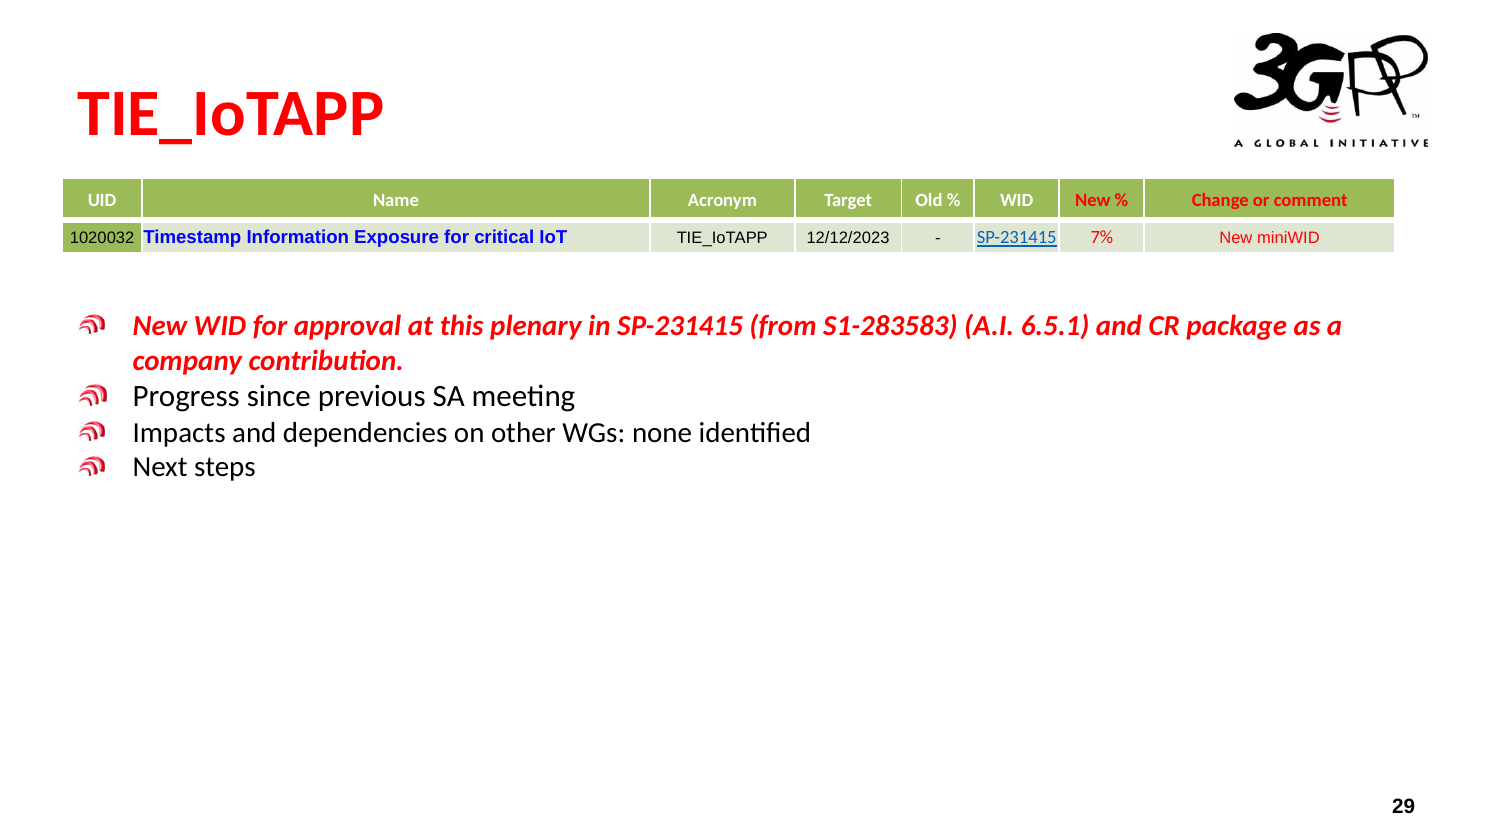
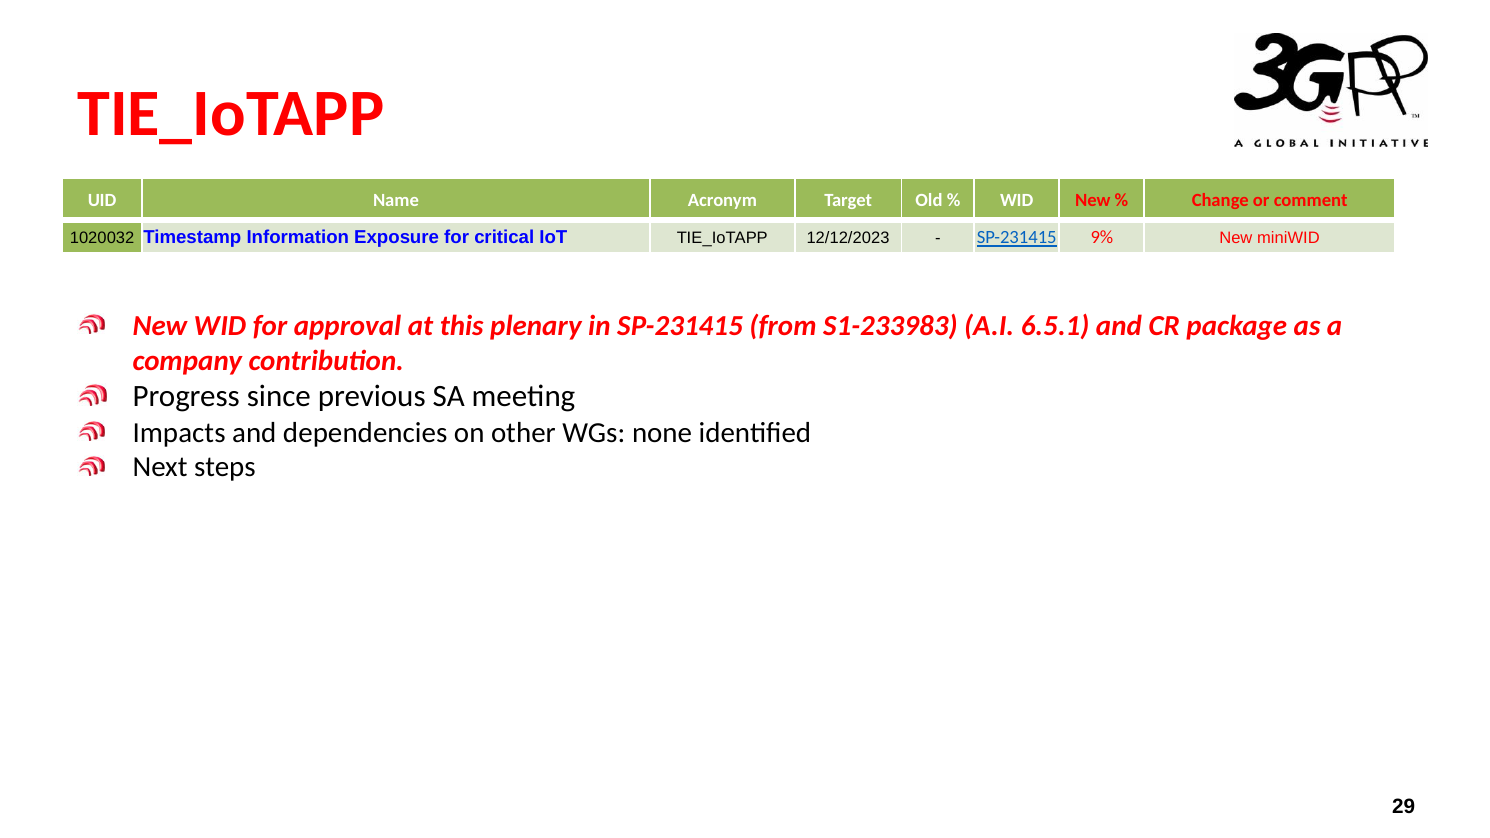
7%: 7% -> 9%
S1-283583: S1-283583 -> S1-233983
